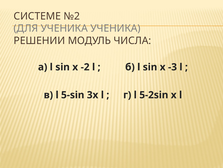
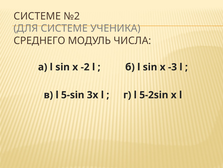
ДЛЯ УЧЕНИКА: УЧЕНИКА -> СИСТЕМЕ
РЕШЕНИИ: РЕШЕНИИ -> СРЕДНЕГО
